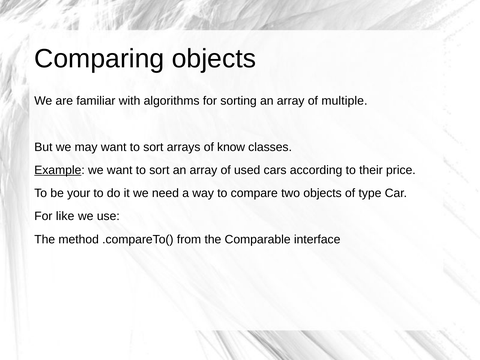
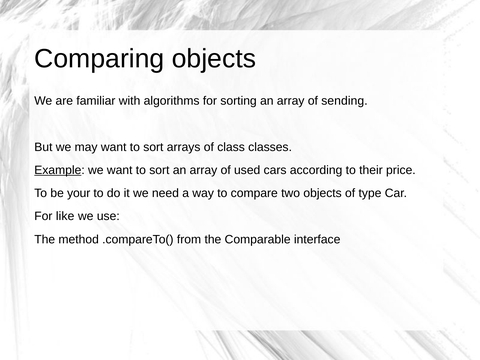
multiple: multiple -> sending
know: know -> class
